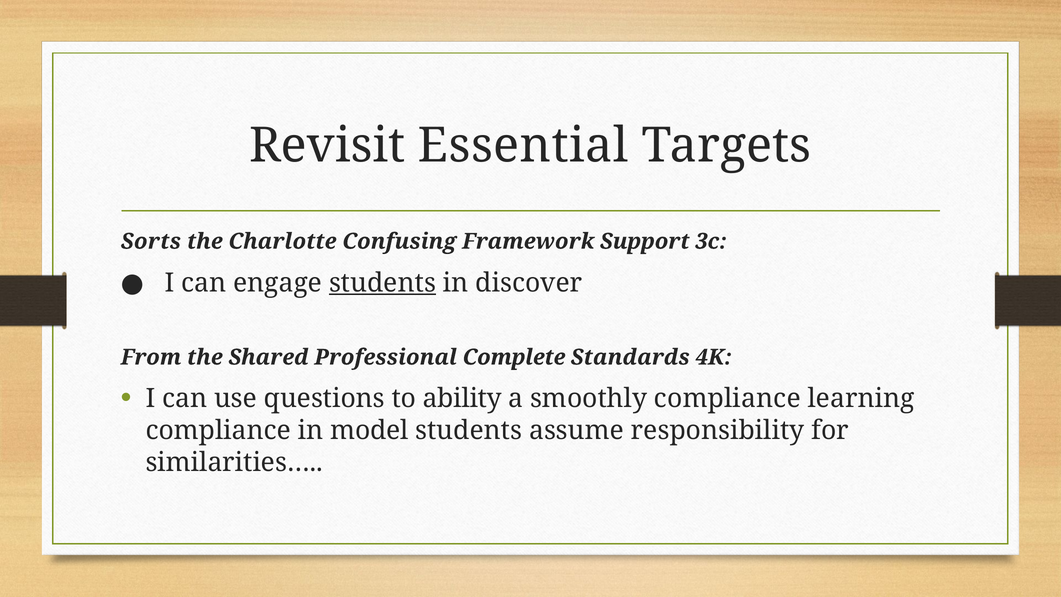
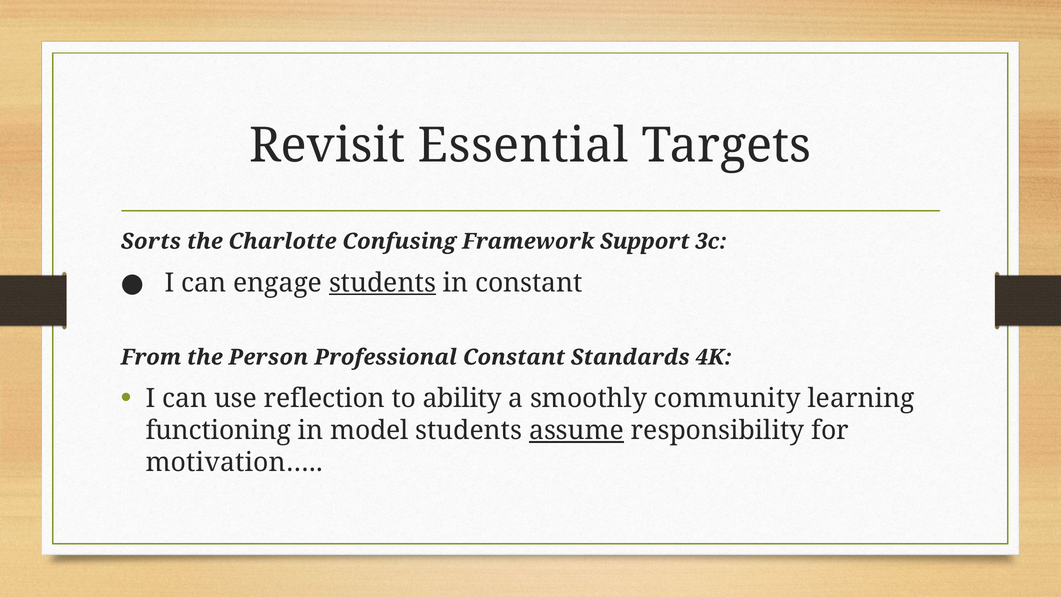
in discover: discover -> constant
Shared: Shared -> Person
Professional Complete: Complete -> Constant
questions: questions -> reflection
smoothly compliance: compliance -> community
compliance at (218, 430): compliance -> functioning
assume underline: none -> present
similarities…: similarities… -> motivation…
